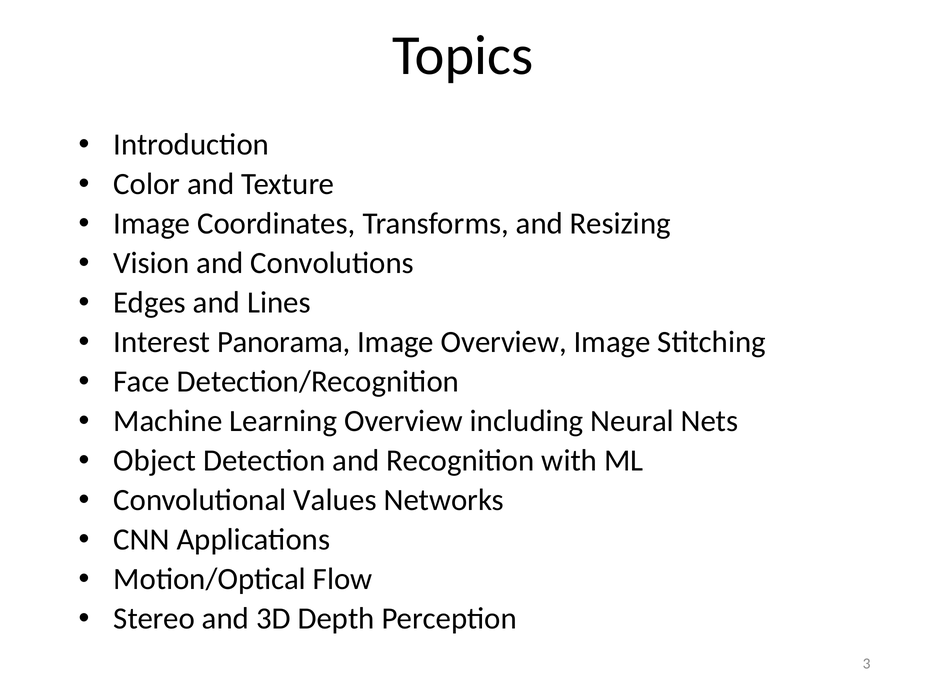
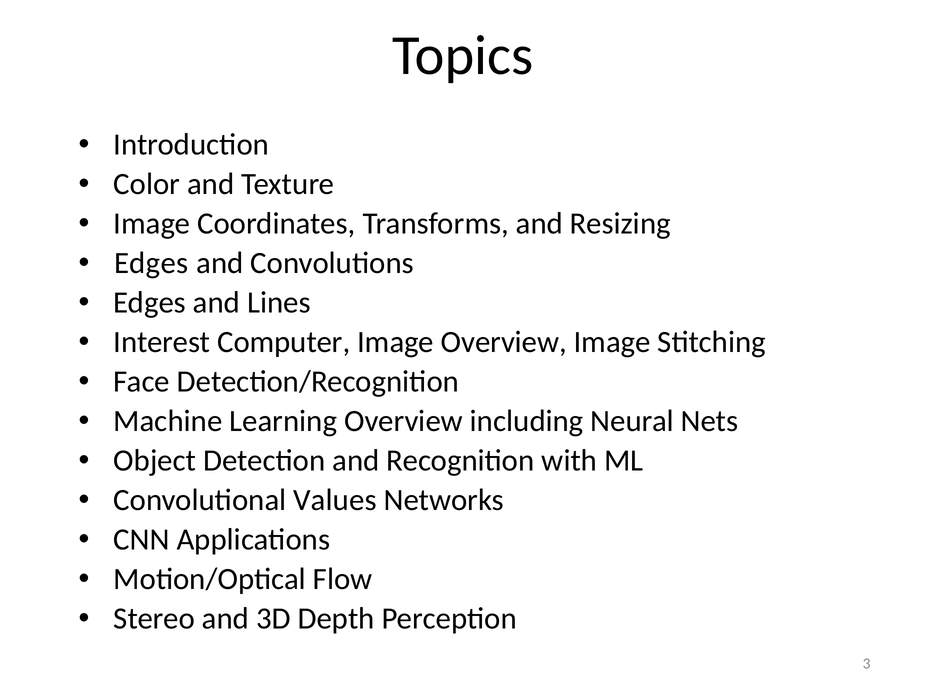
Vision at (151, 263): Vision -> Edges
Panorama: Panorama -> Computer
